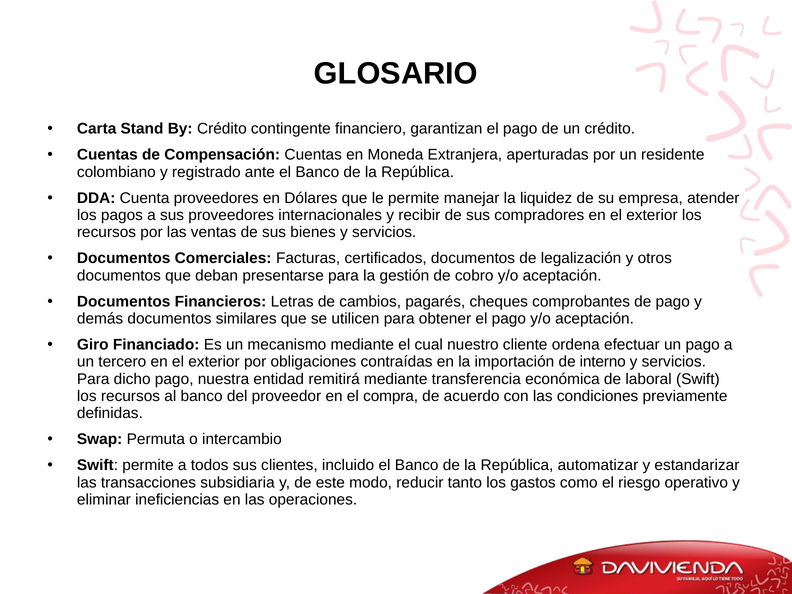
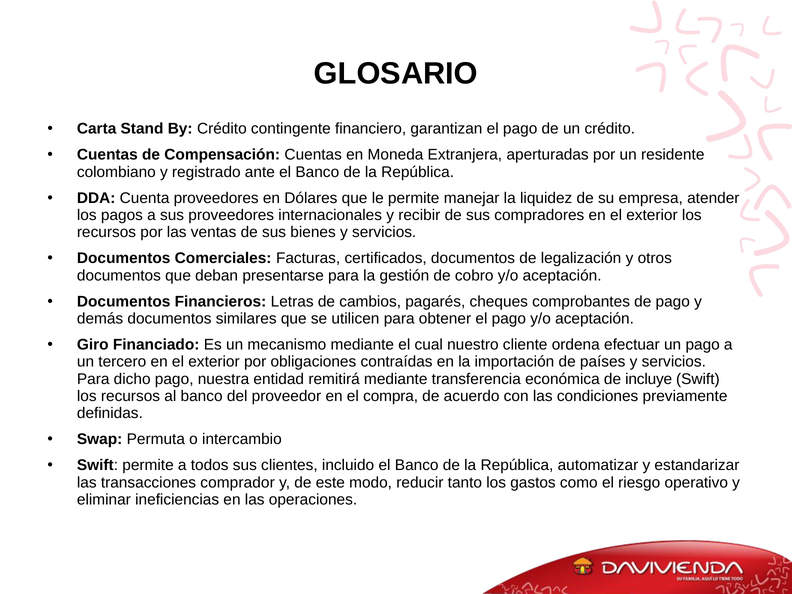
interno: interno -> países
laboral: laboral -> incluye
subsidiaria: subsidiaria -> comprador
